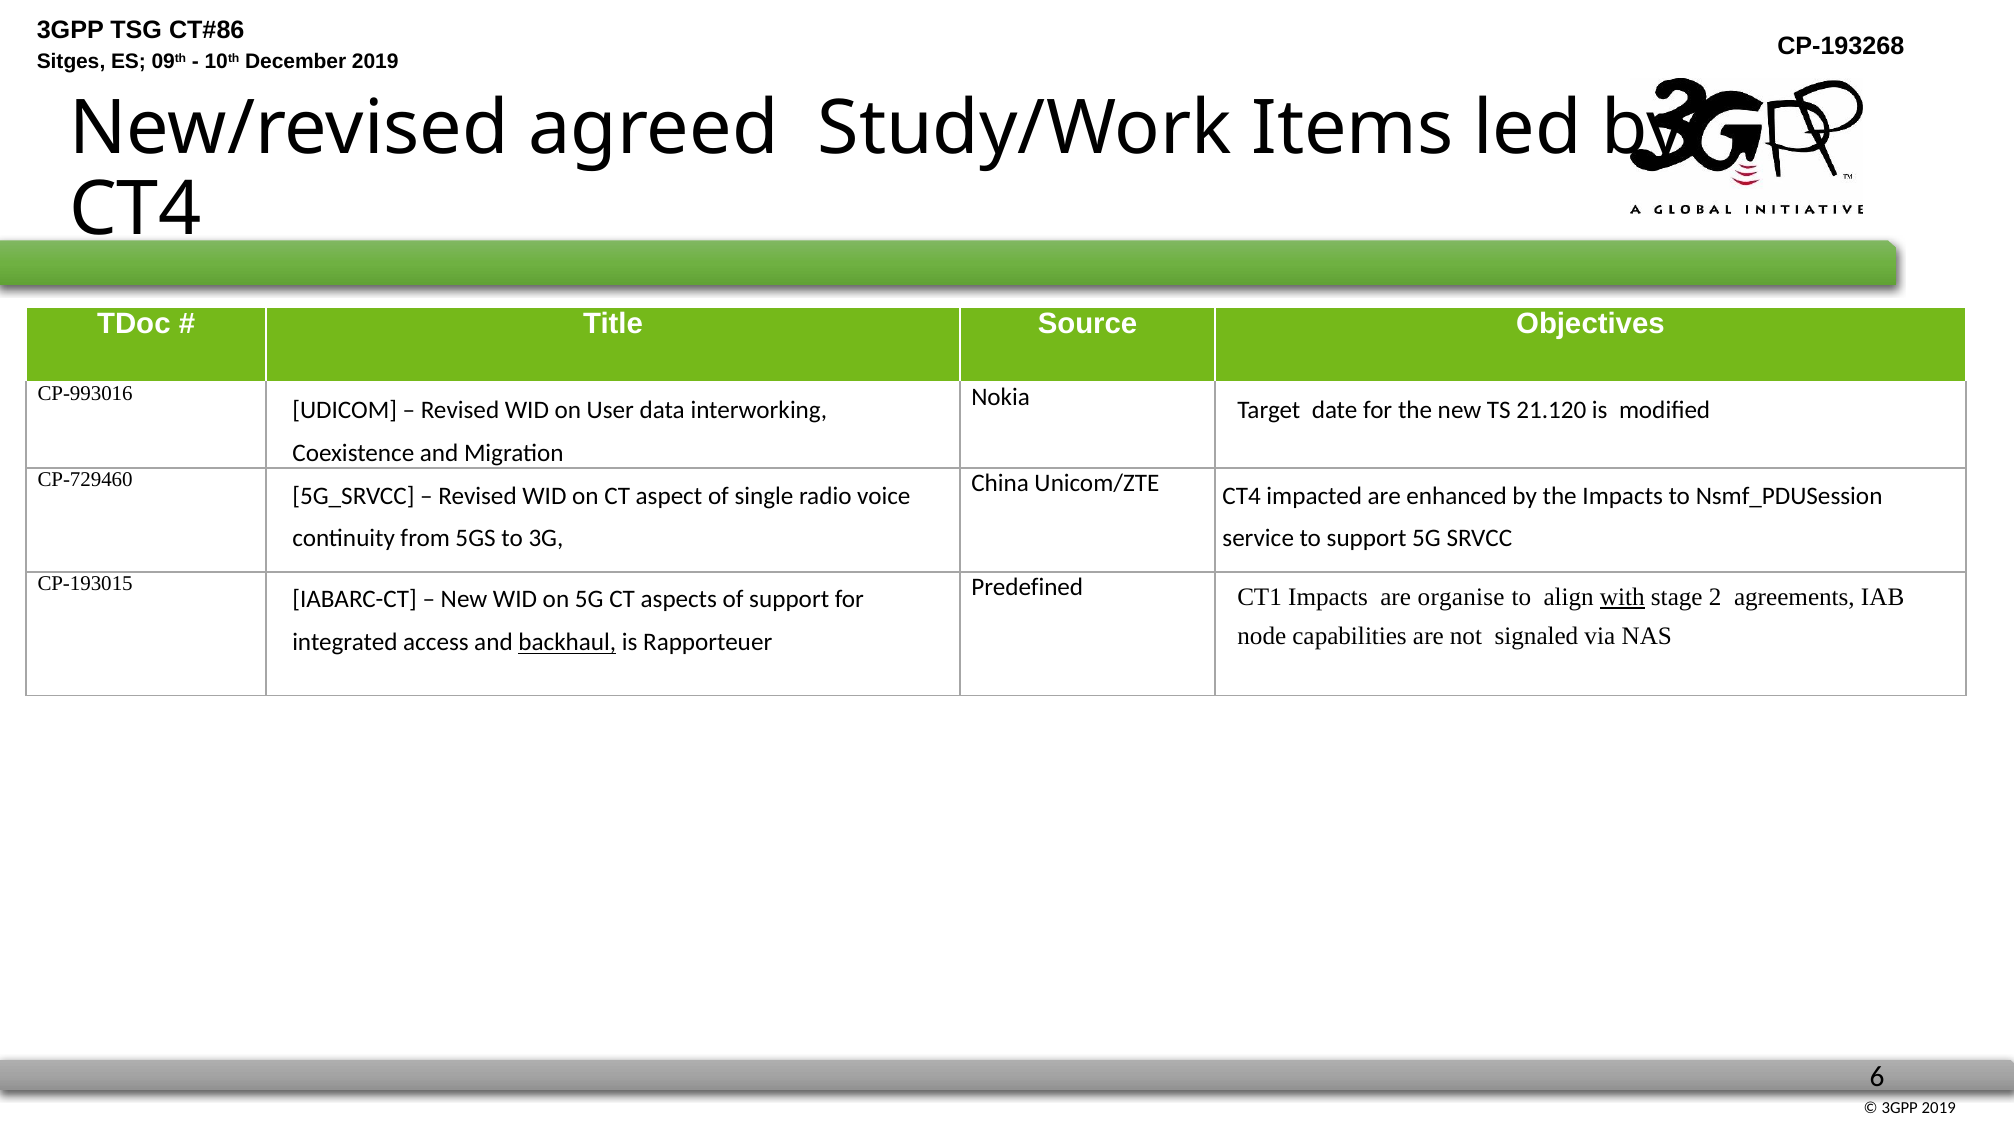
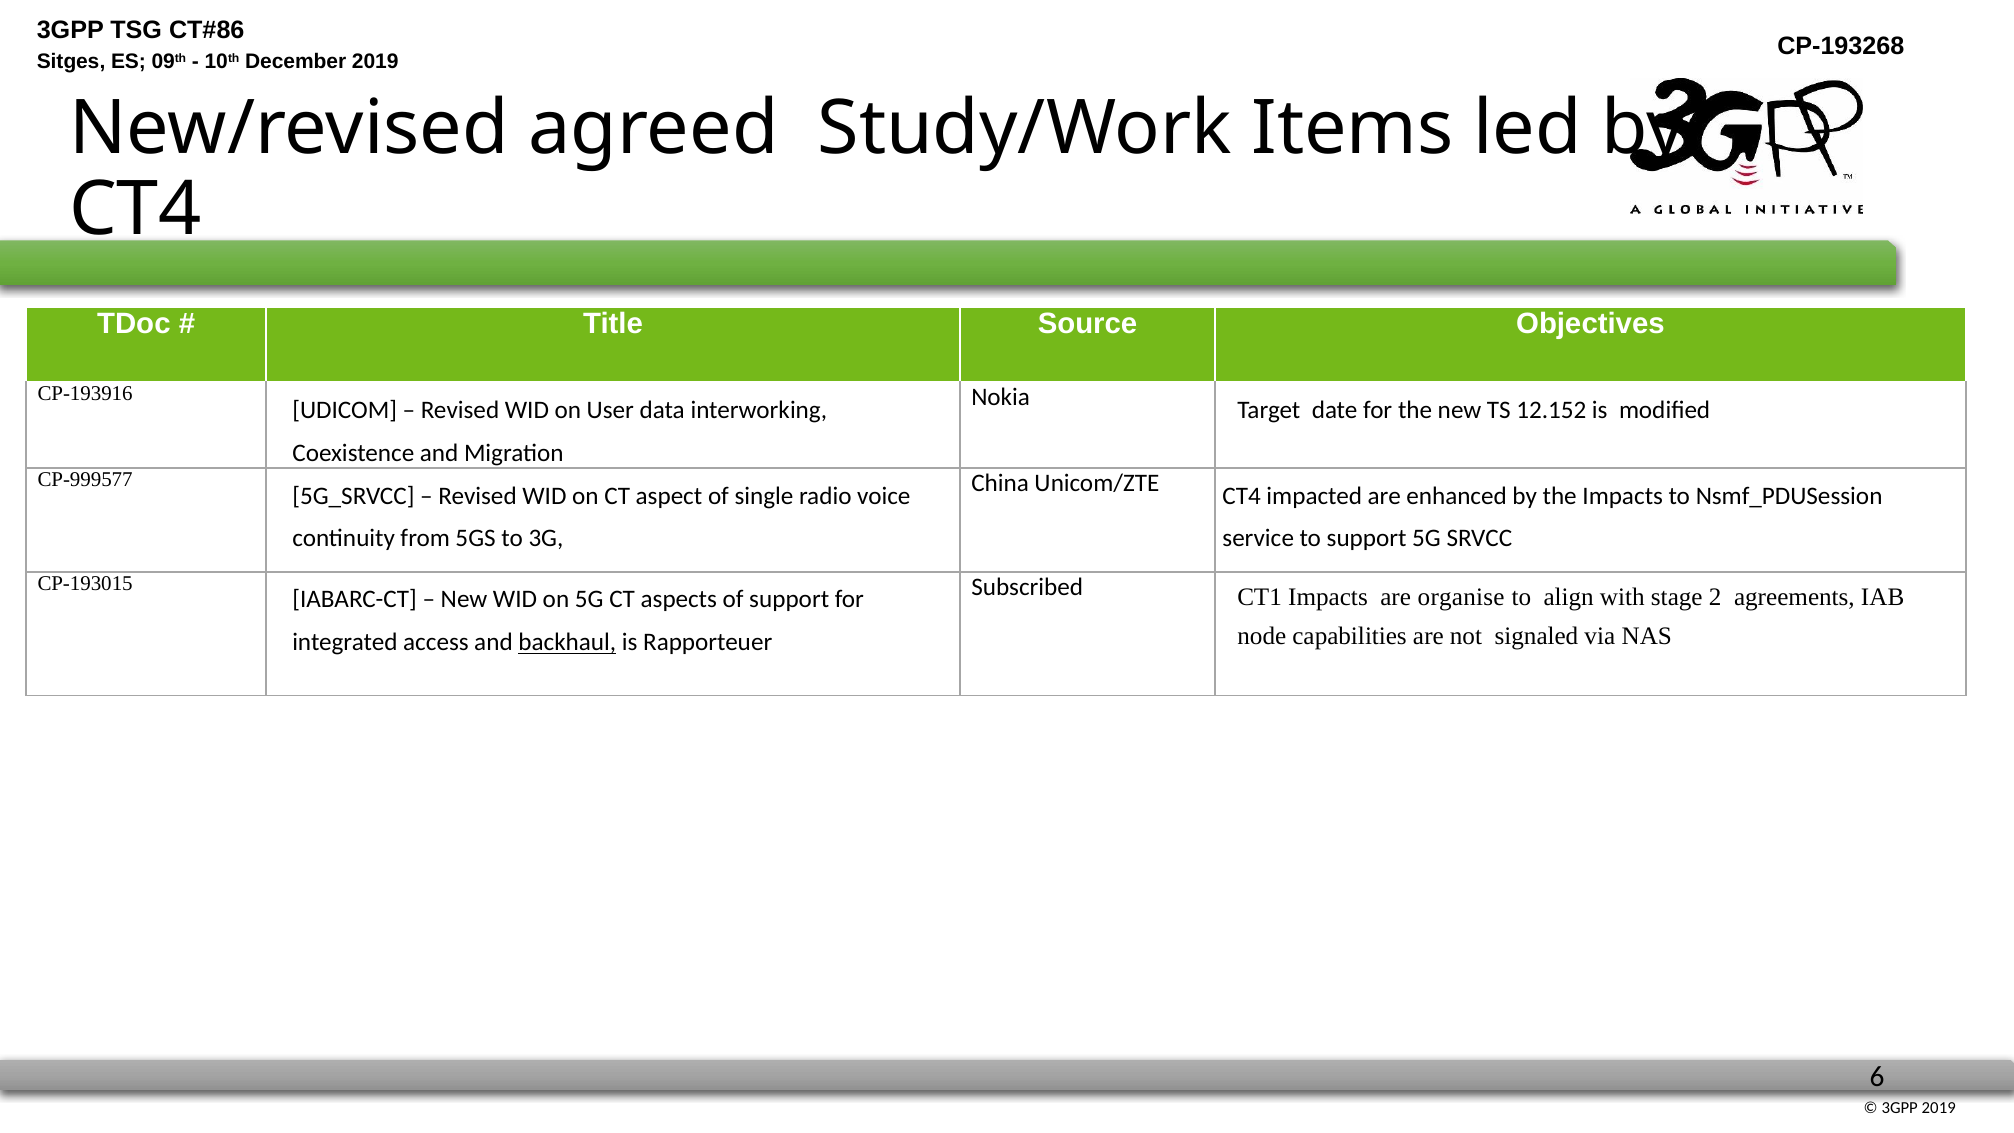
CP-993016: CP-993016 -> CP-193916
21.120: 21.120 -> 12.152
CP-729460: CP-729460 -> CP-999577
Predefined: Predefined -> Subscribed
with underline: present -> none
